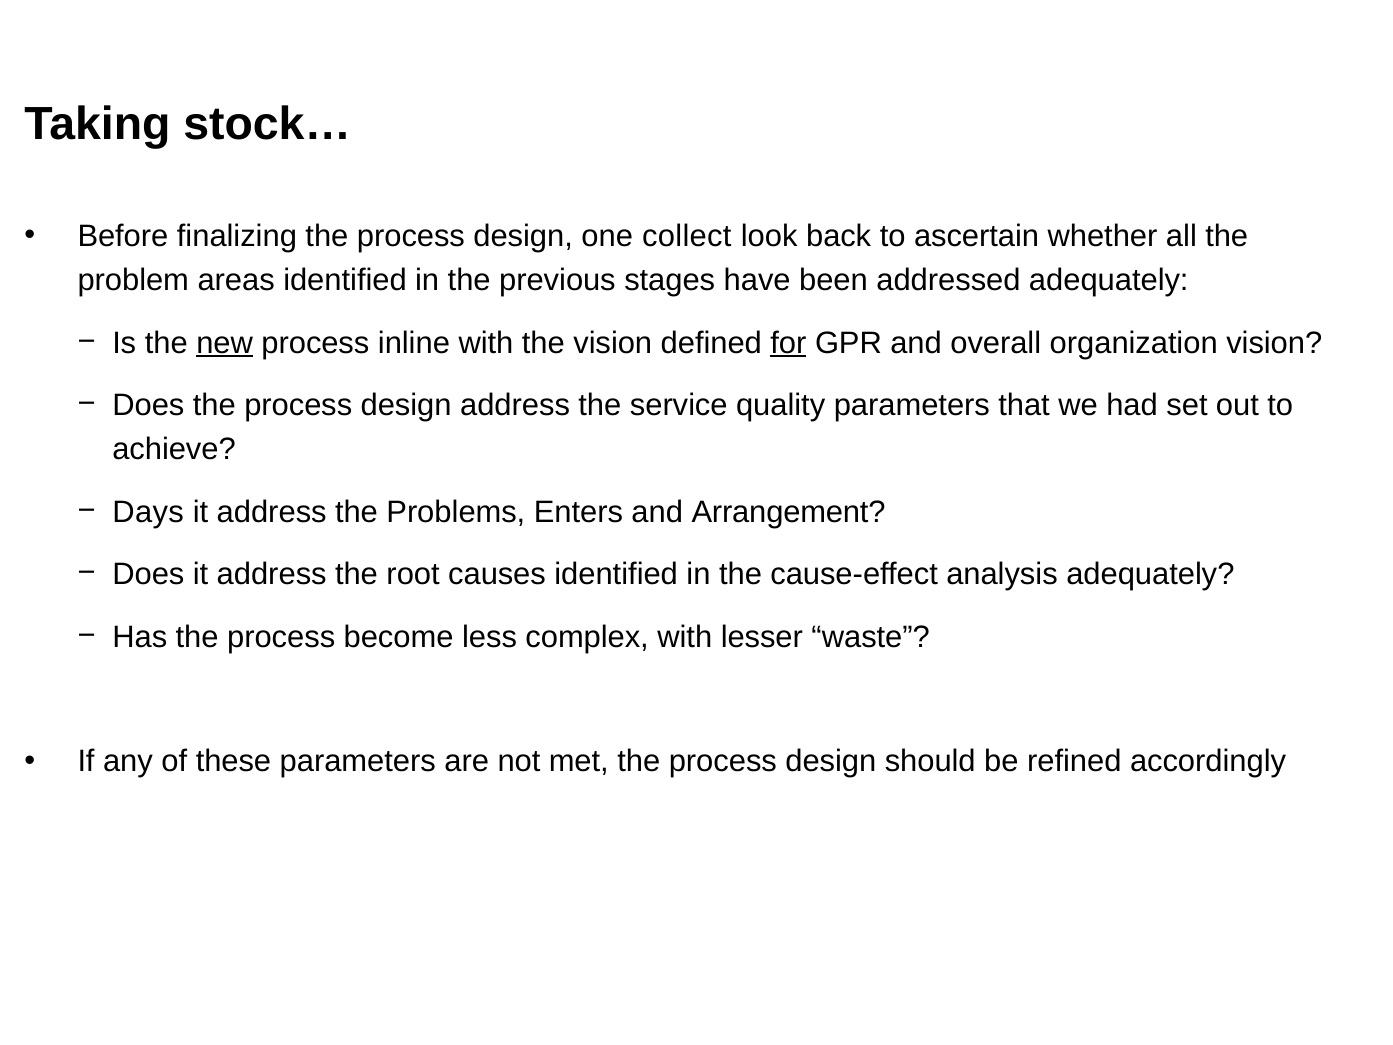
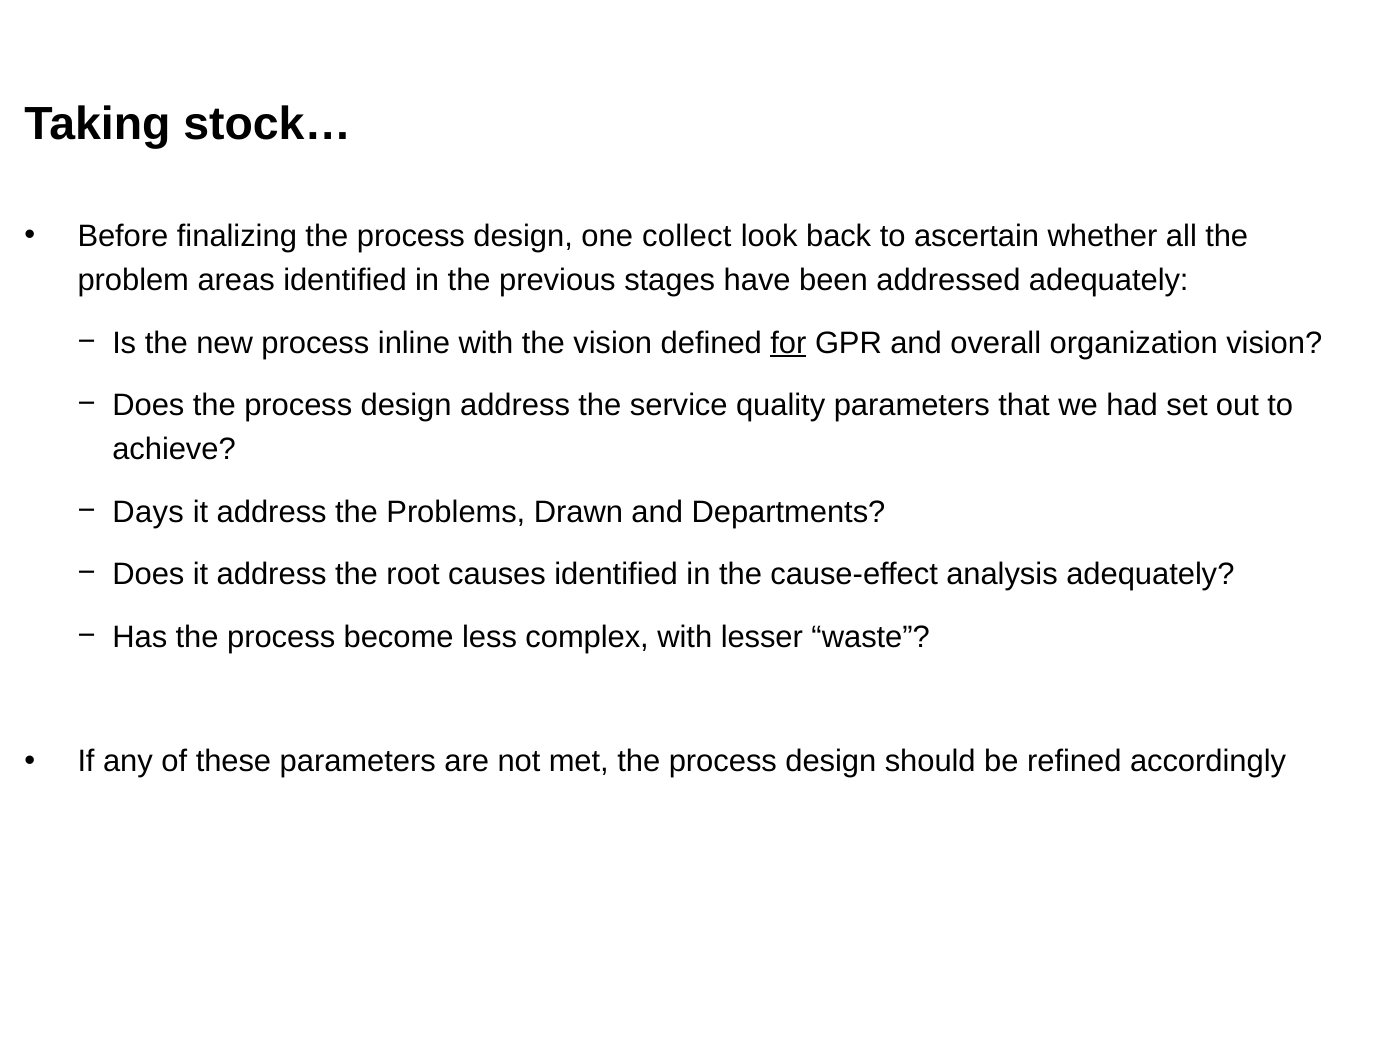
new underline: present -> none
Enters: Enters -> Drawn
Arrangement: Arrangement -> Departments
